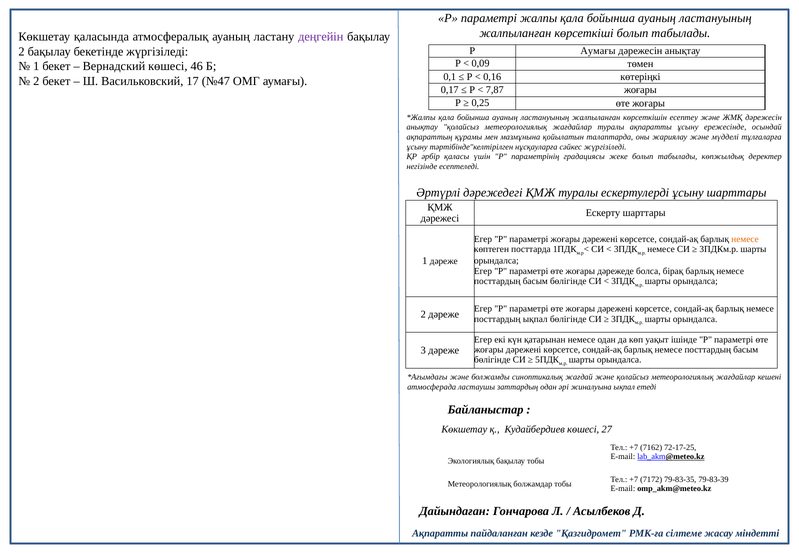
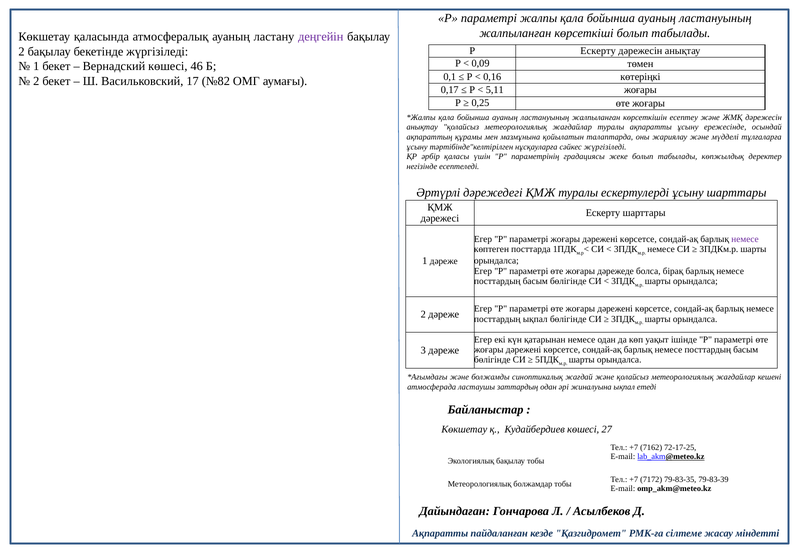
Р Аумағы: Аумағы -> Ескерту
№47: №47 -> №82
7,87: 7,87 -> 5,11
немесе at (745, 239) colour: orange -> purple
